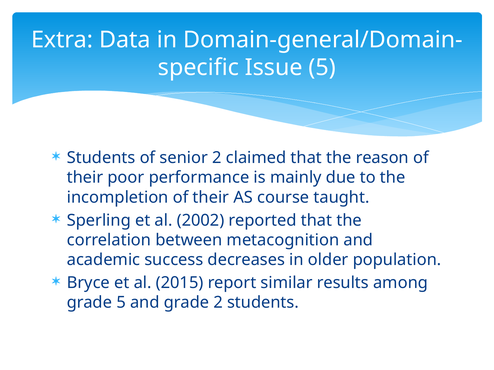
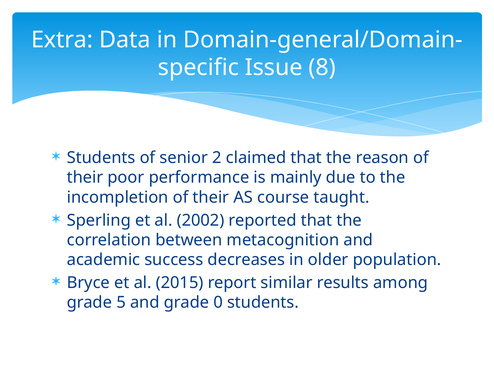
Issue 5: 5 -> 8
grade 2: 2 -> 0
